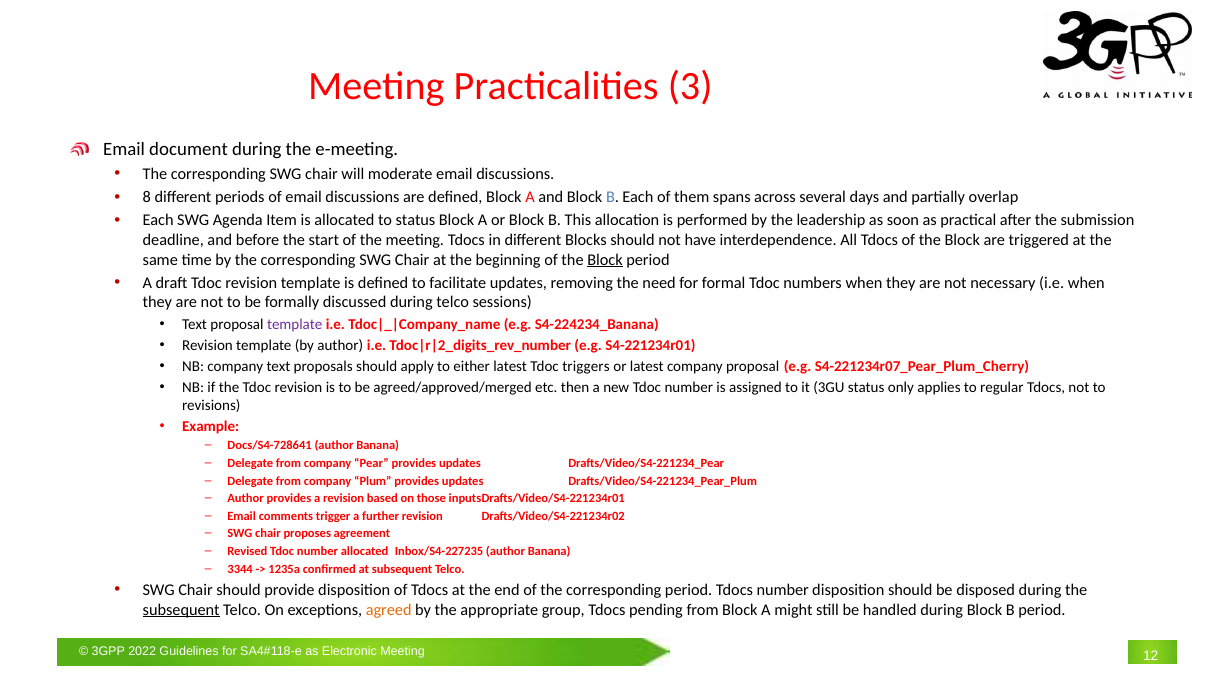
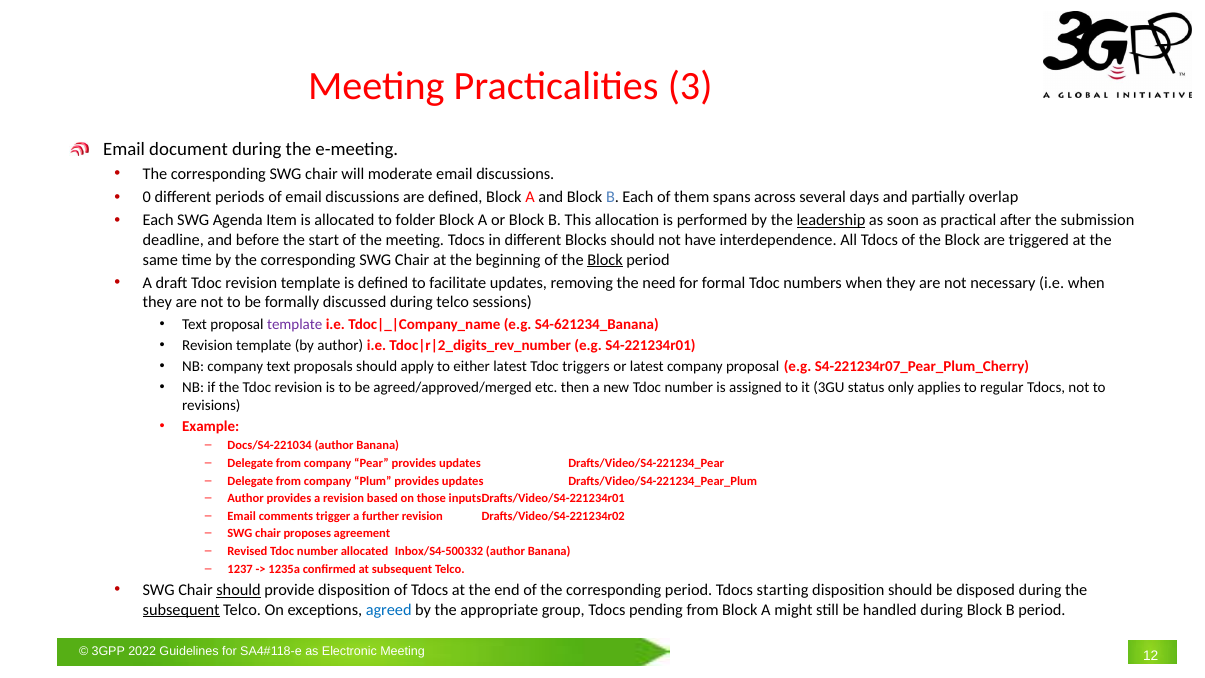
8: 8 -> 0
to status: status -> folder
leadership underline: none -> present
S4-224234_Banana: S4-224234_Banana -> S4-621234_Banana
Docs/S4-728641: Docs/S4-728641 -> Docs/S4-221034
Inbox/S4-227235: Inbox/S4-227235 -> Inbox/S4-500332
3344: 3344 -> 1237
should at (239, 590) underline: none -> present
Tdocs number: number -> starting
agreed colour: orange -> blue
